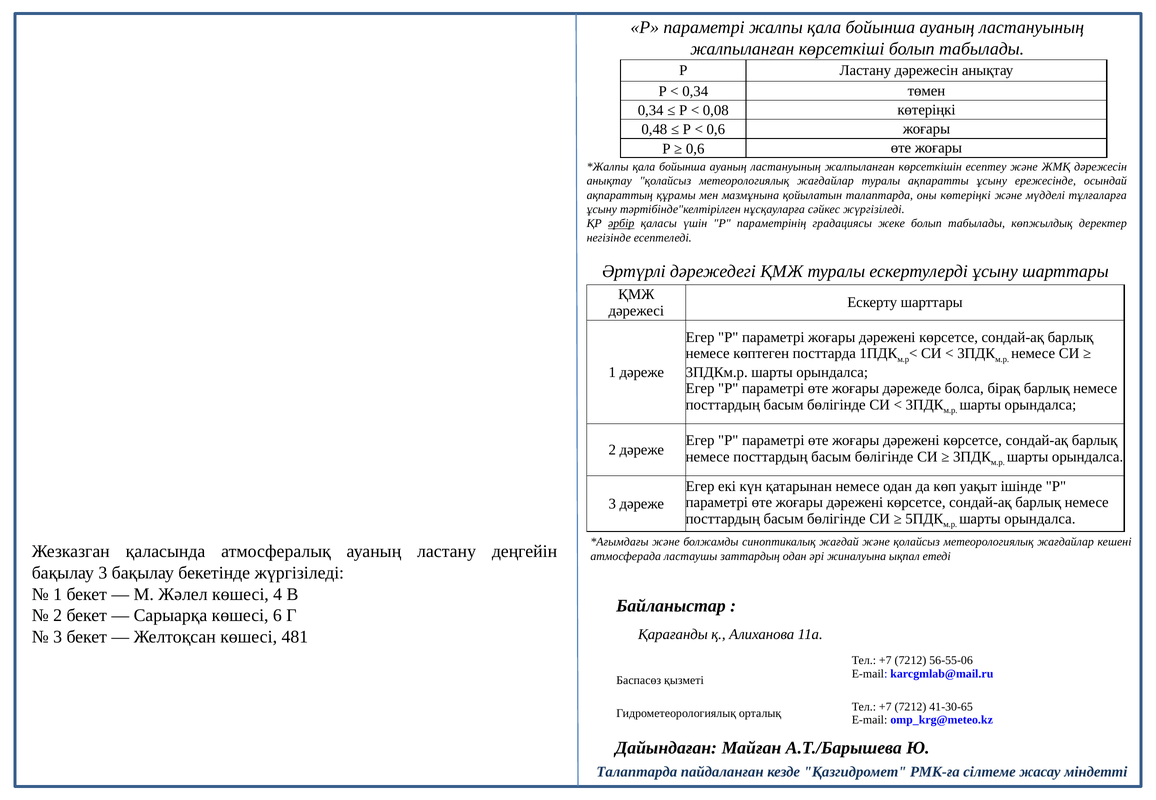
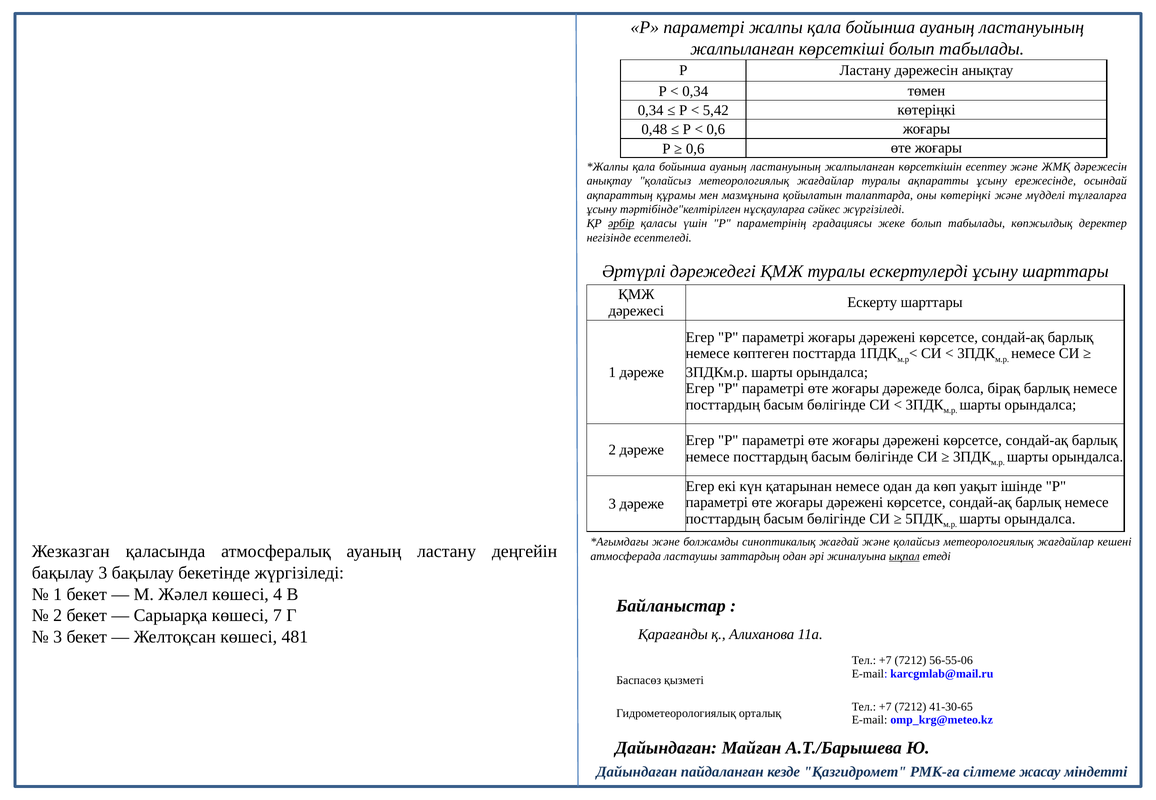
0,08: 0,08 -> 5,42
ықпал underline: none -> present
6: 6 -> 7
Талаптарда at (637, 772): Талаптарда -> Дайындаған
